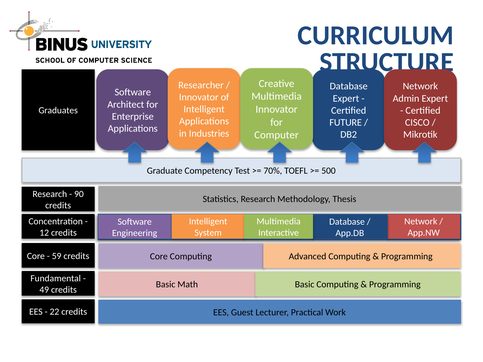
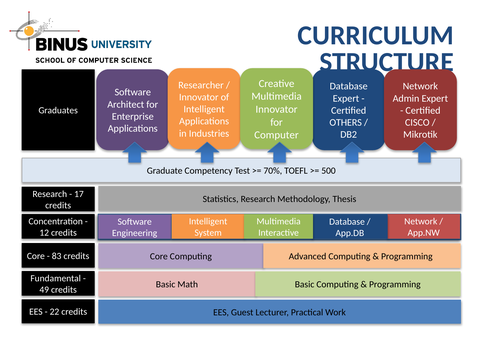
FUTURE: FUTURE -> OTHERS
90: 90 -> 17
59: 59 -> 83
